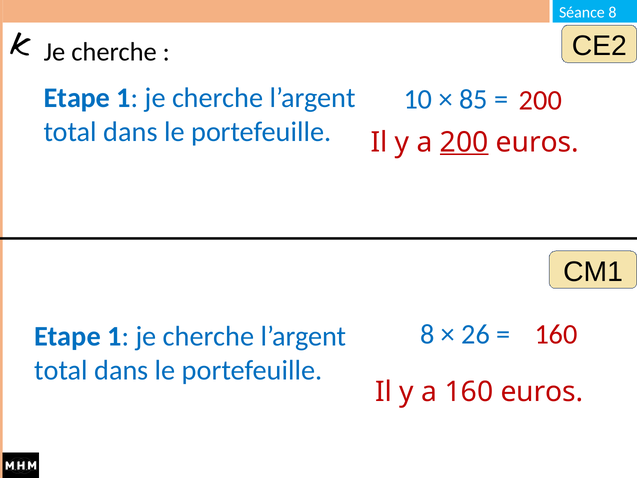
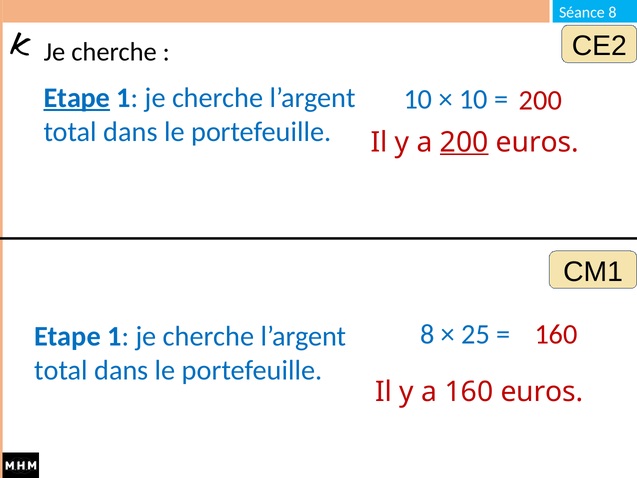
Etape at (77, 98) underline: none -> present
85 at (473, 99): 85 -> 10
26: 26 -> 25
